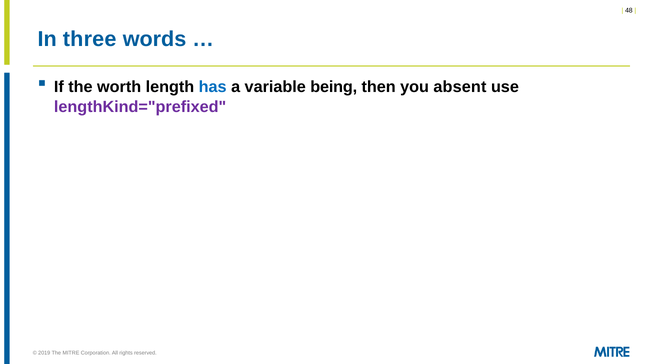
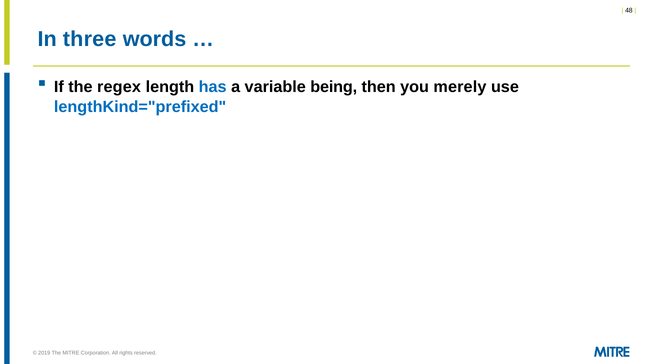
worth: worth -> regex
absent: absent -> merely
lengthKind="prefixed colour: purple -> blue
